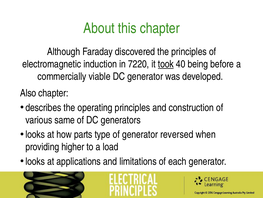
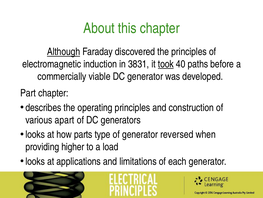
Although underline: none -> present
7220: 7220 -> 3831
being: being -> paths
Also: Also -> Part
same: same -> apart
